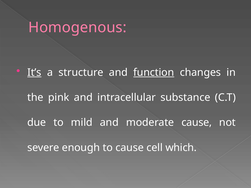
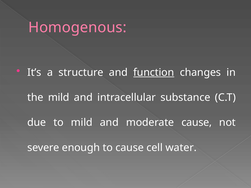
It’s underline: present -> none
the pink: pink -> mild
which: which -> water
